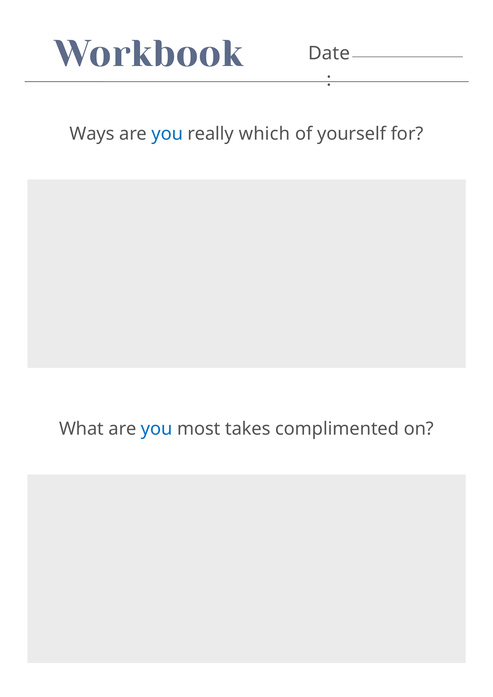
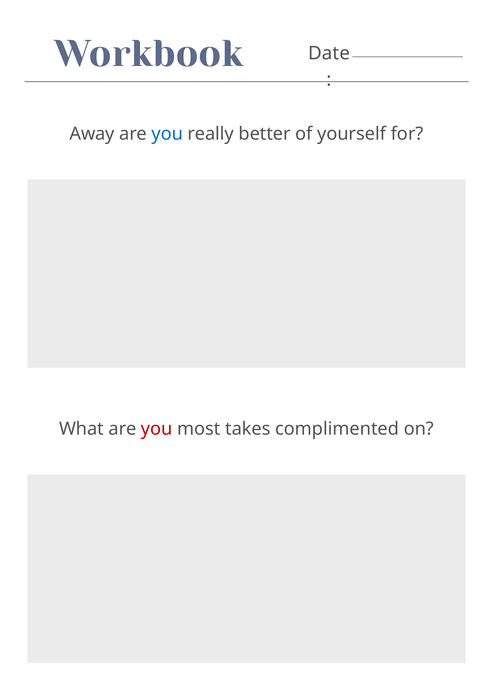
Ways: Ways -> Away
which: which -> better
you at (157, 429) colour: blue -> red
